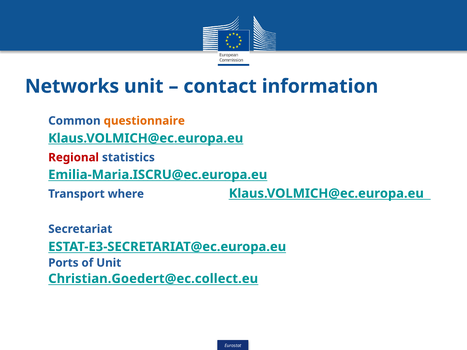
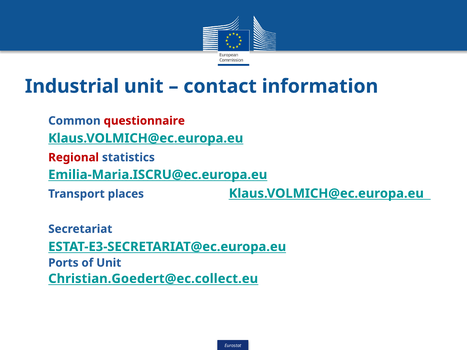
Networks: Networks -> Industrial
questionnaire colour: orange -> red
where: where -> places
